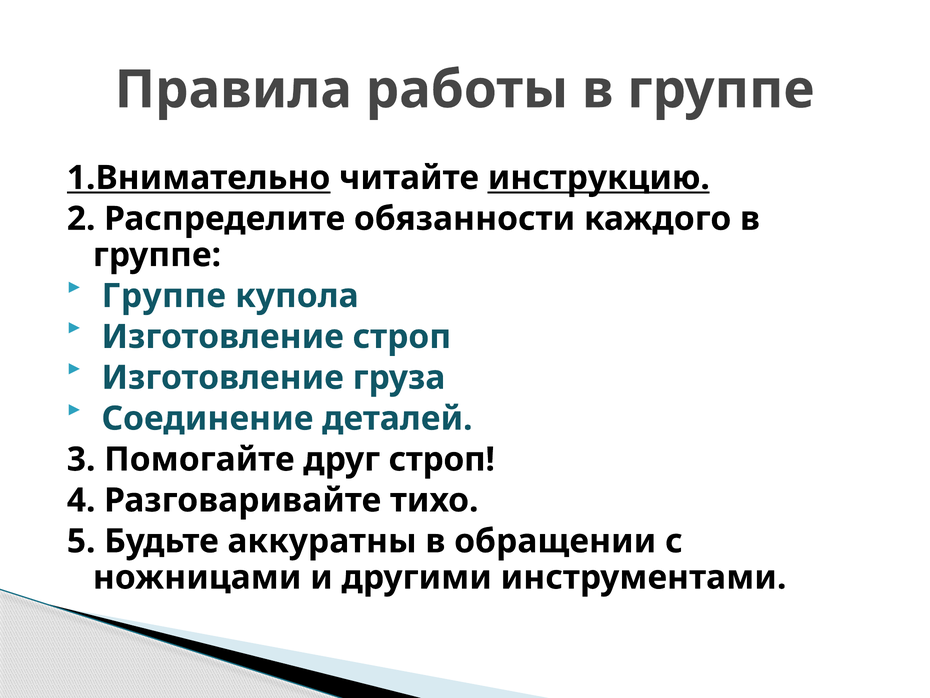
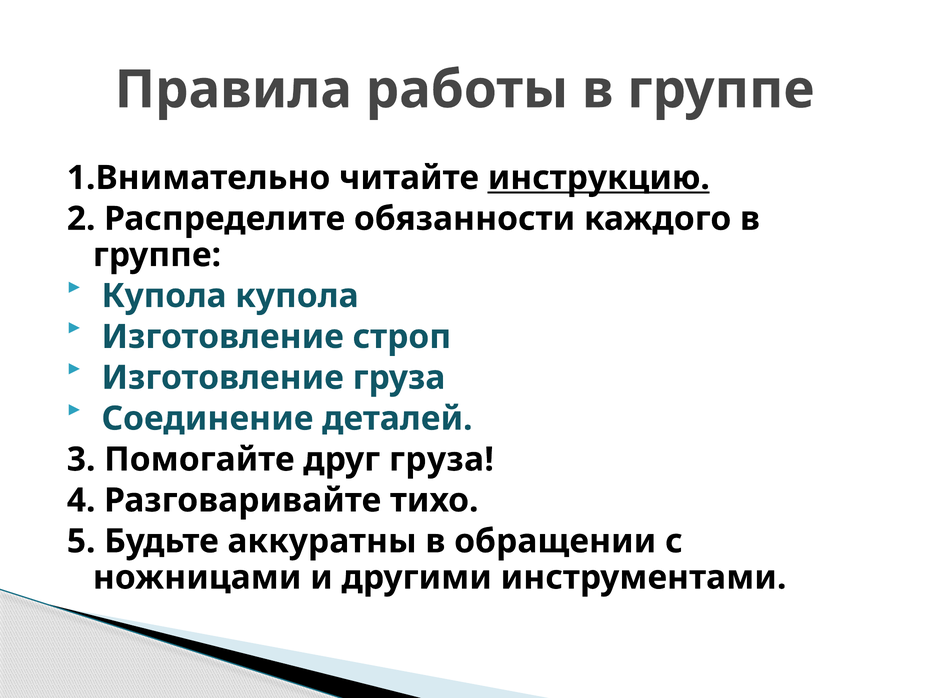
1.Внимательно underline: present -> none
Группе at (164, 296): Группе -> Купола
друг строп: строп -> груза
